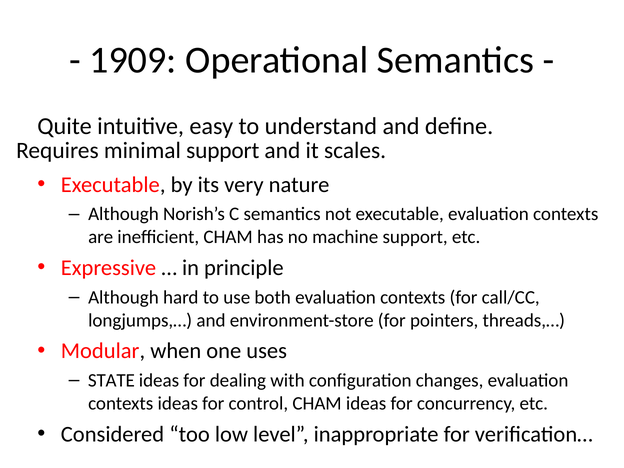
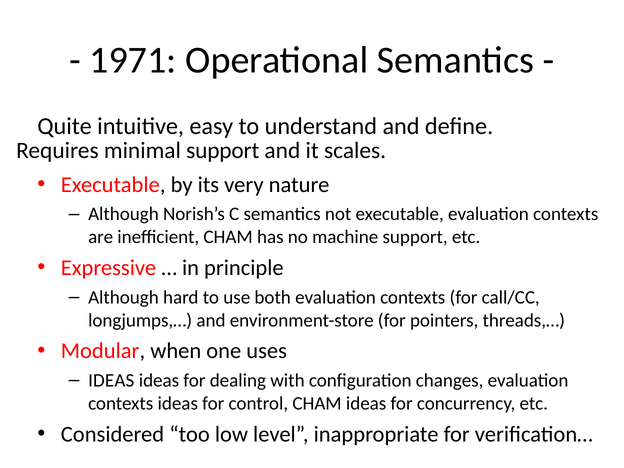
1909: 1909 -> 1971
STATE at (111, 381): STATE -> IDEAS
